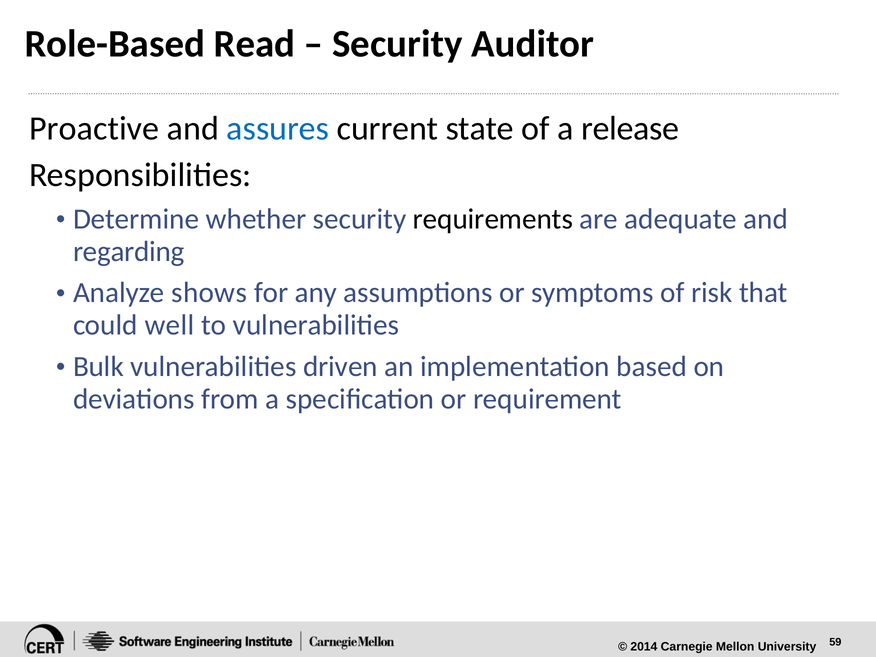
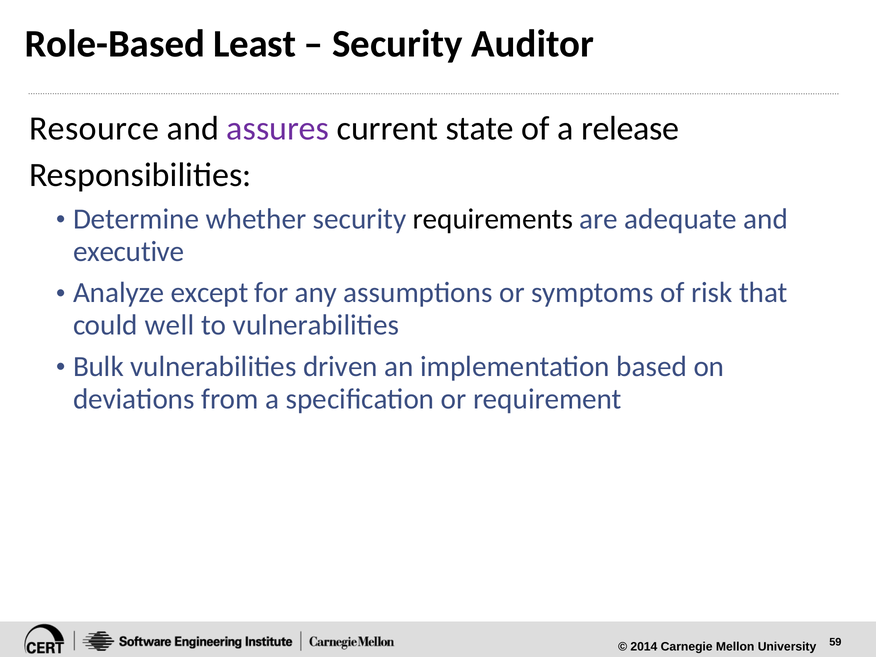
Read: Read -> Least
Proactive: Proactive -> Resource
assures colour: blue -> purple
regarding: regarding -> executive
shows: shows -> except
